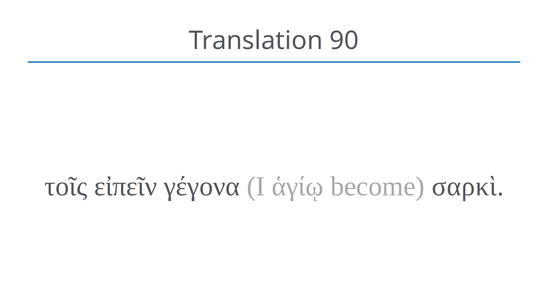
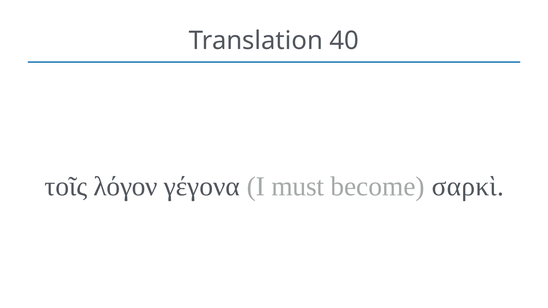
90: 90 -> 40
εἰπεῖν: εἰπεῖν -> λόγον
ἁγίῳ: ἁγίῳ -> must
